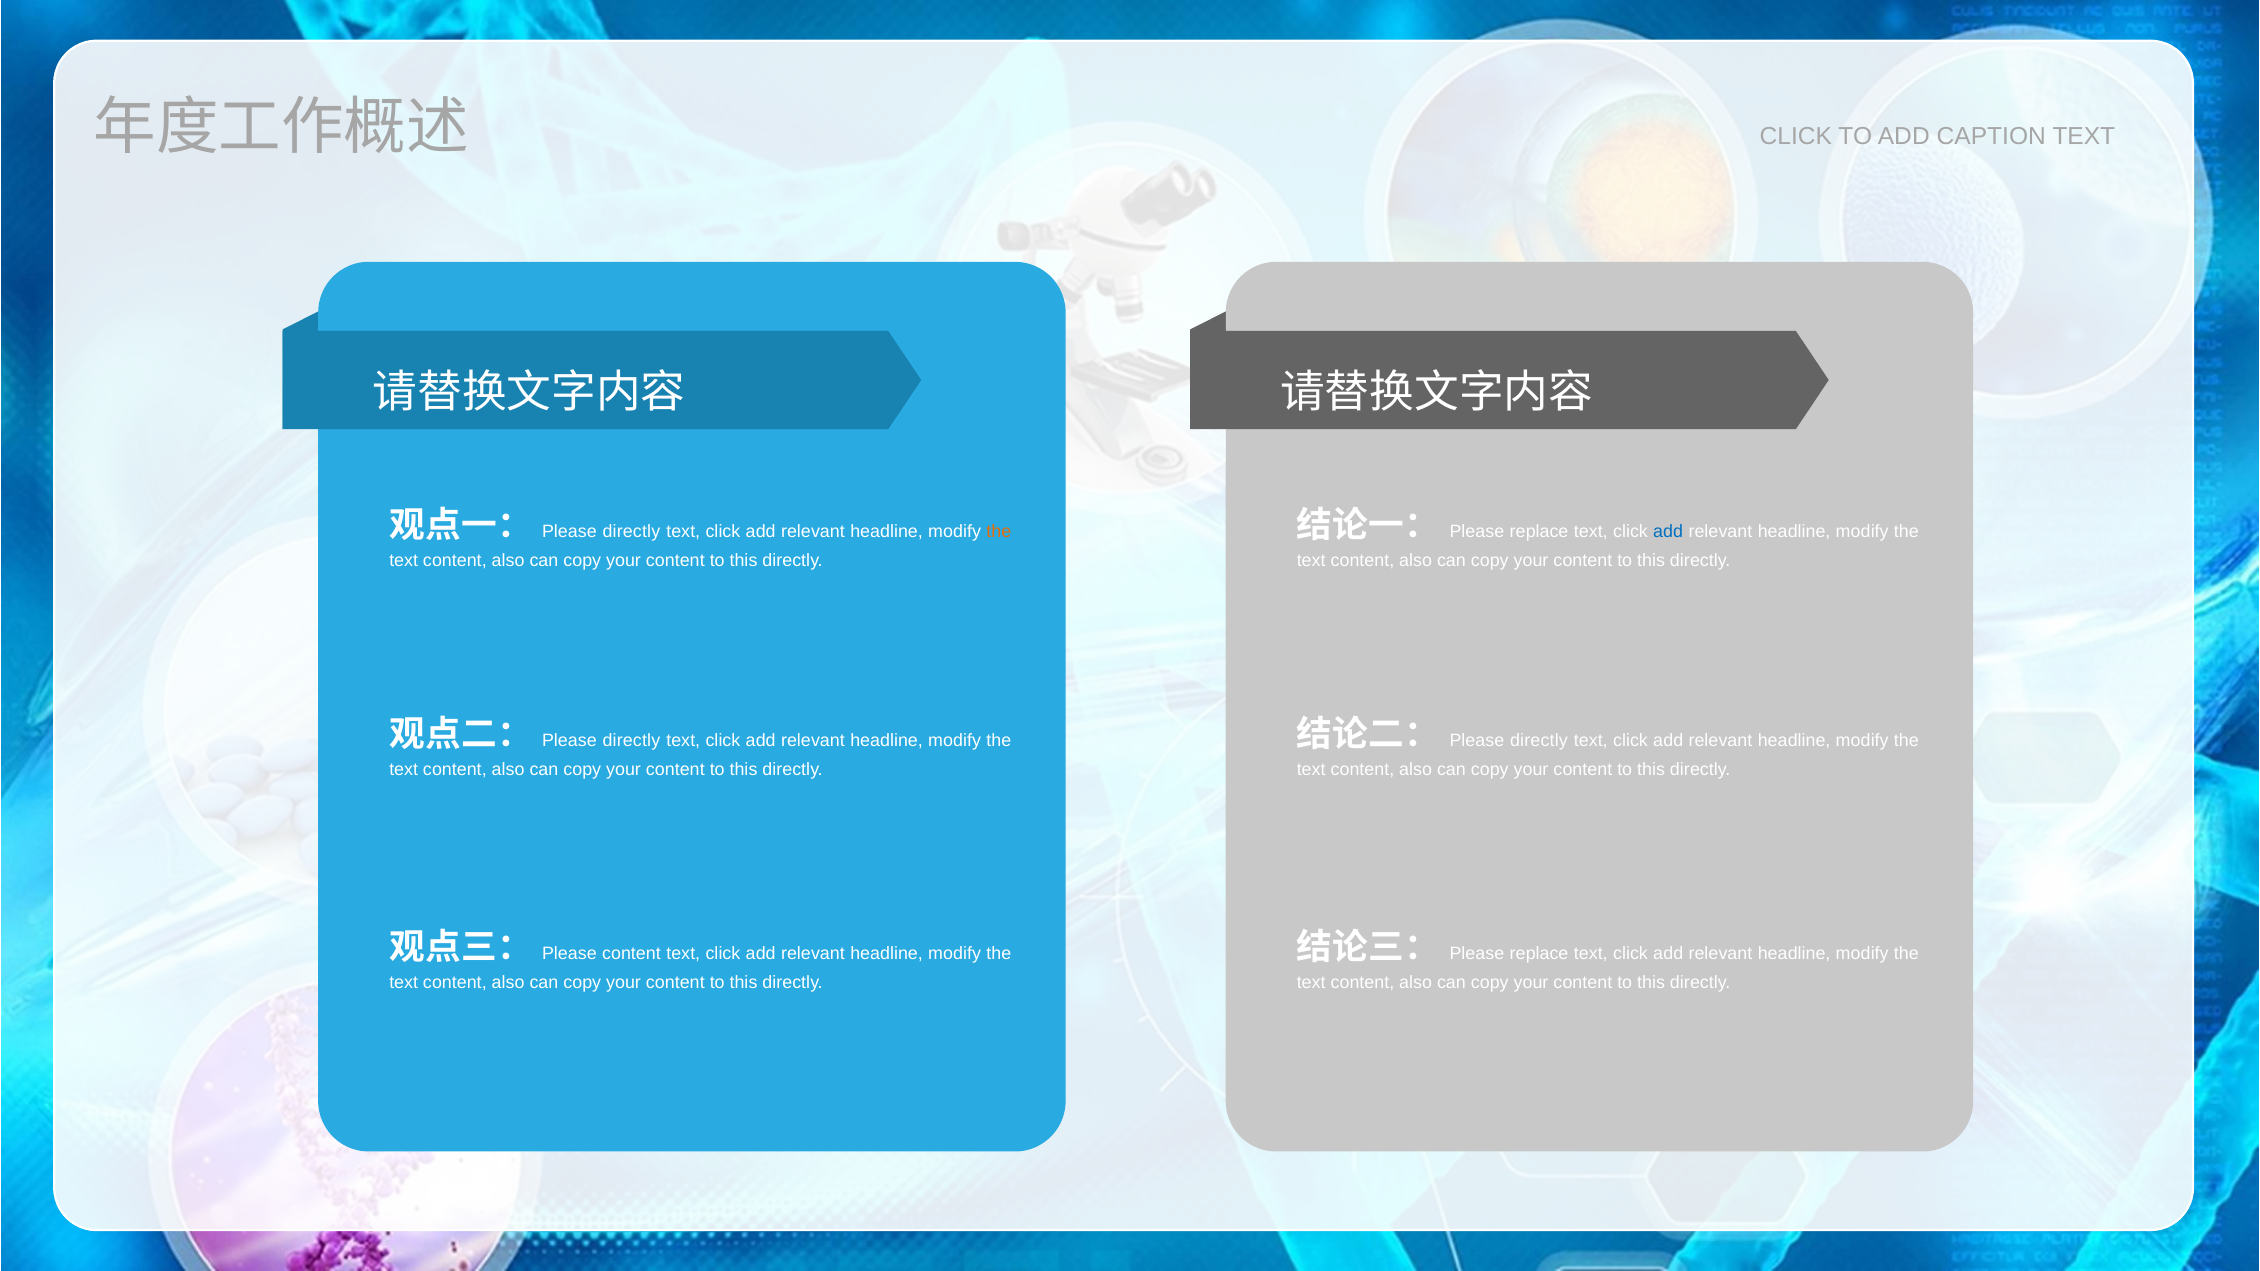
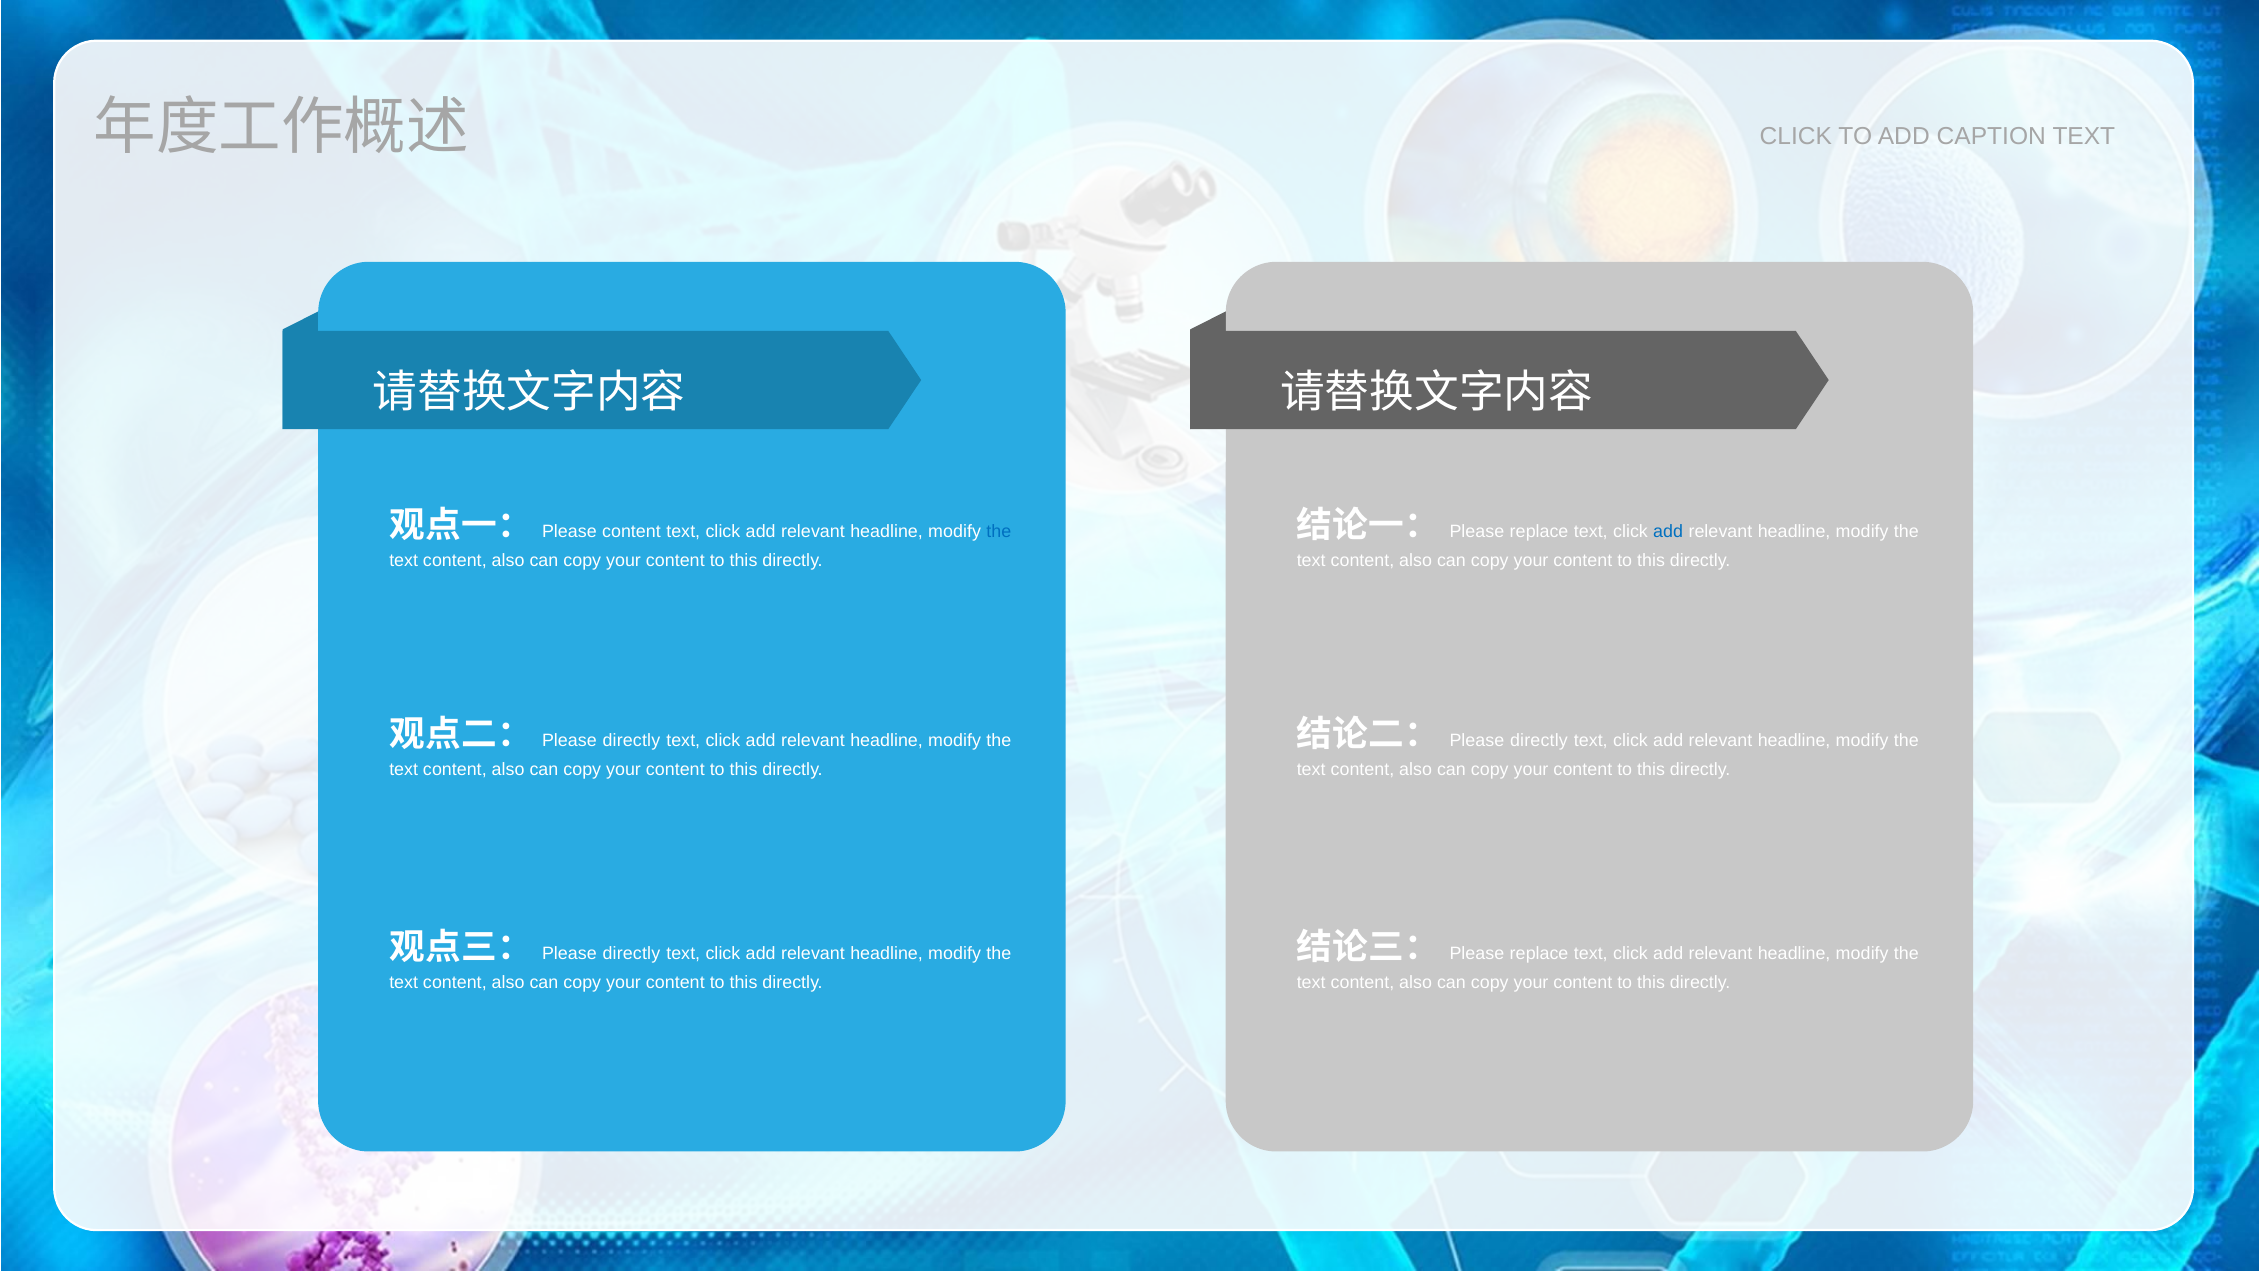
directly at (631, 532): directly -> content
the at (999, 532) colour: orange -> blue
content at (631, 954): content -> directly
